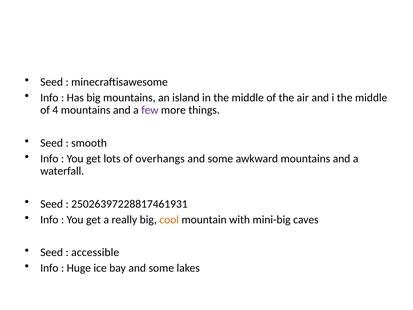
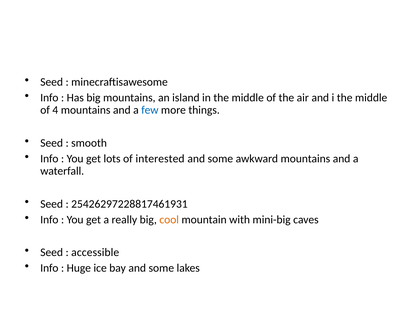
few colour: purple -> blue
overhangs: overhangs -> interested
25026397228817461931: 25026397228817461931 -> 25426297228817461931
